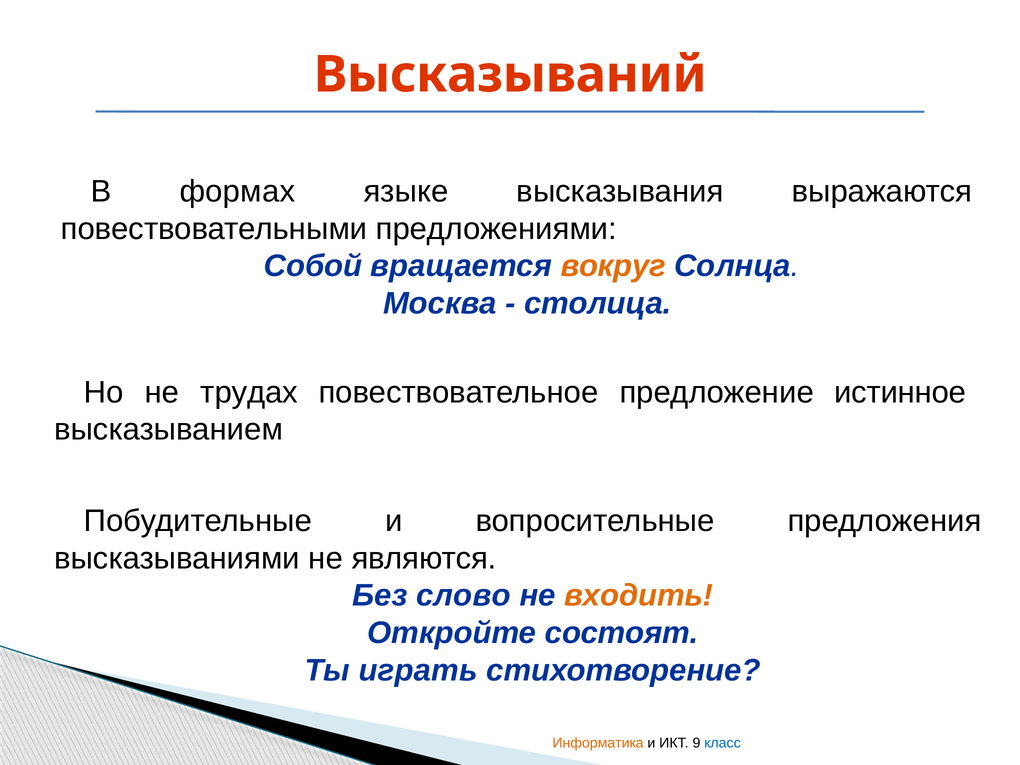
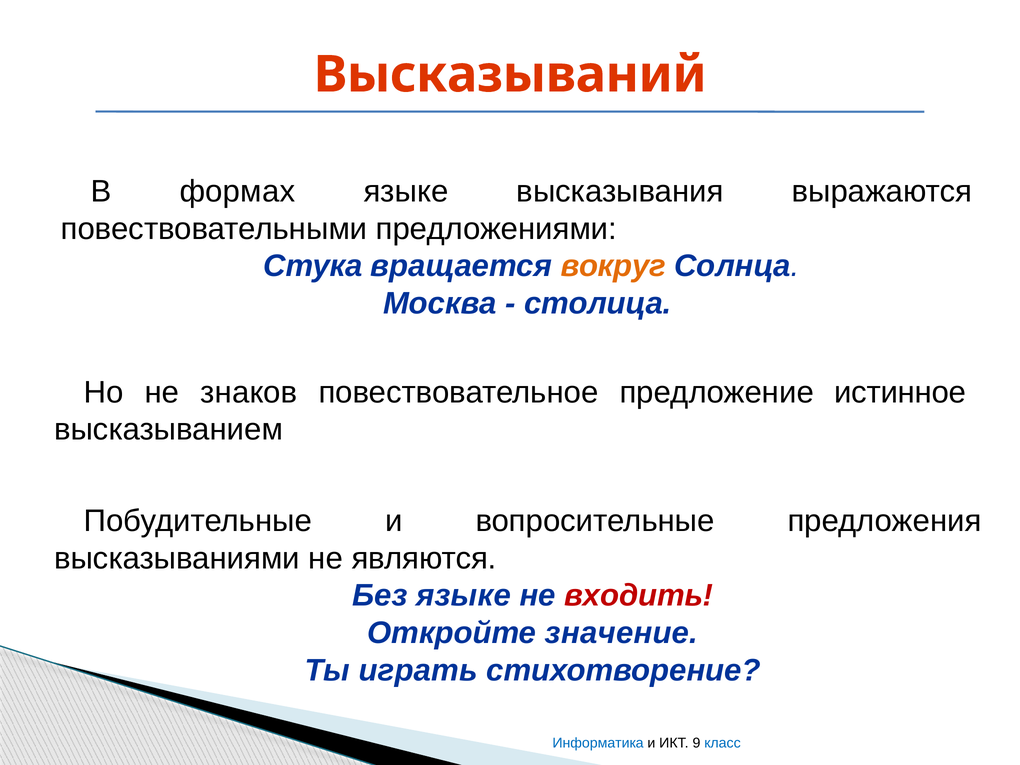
Собой: Собой -> Стука
трудах: трудах -> знаков
Без слово: слово -> языке
входить colour: orange -> red
состоят: состоят -> значение
Информатика colour: orange -> blue
